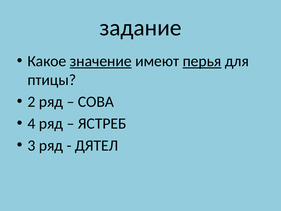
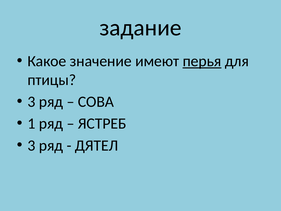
значение underline: present -> none
2 at (31, 102): 2 -> 3
4: 4 -> 1
